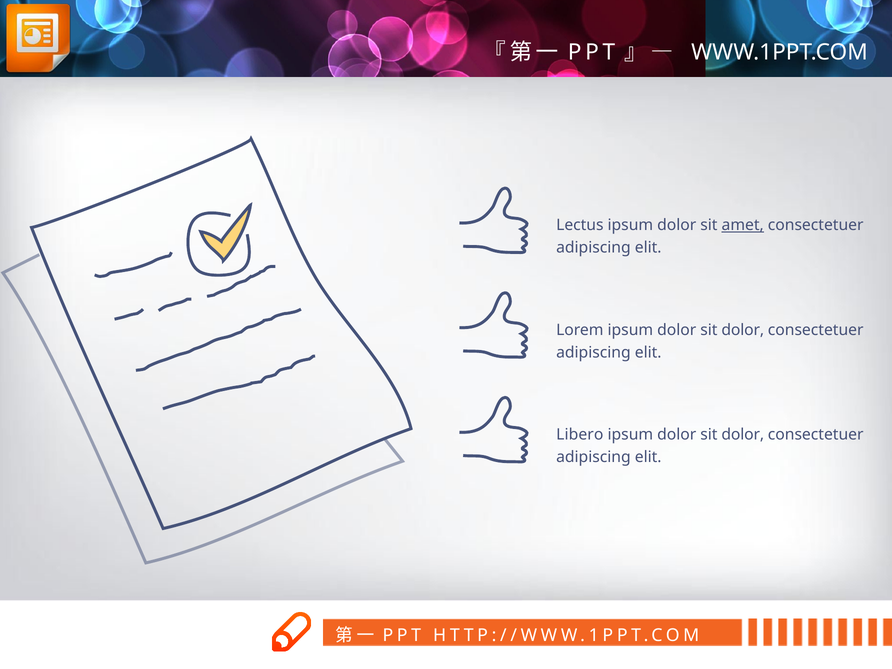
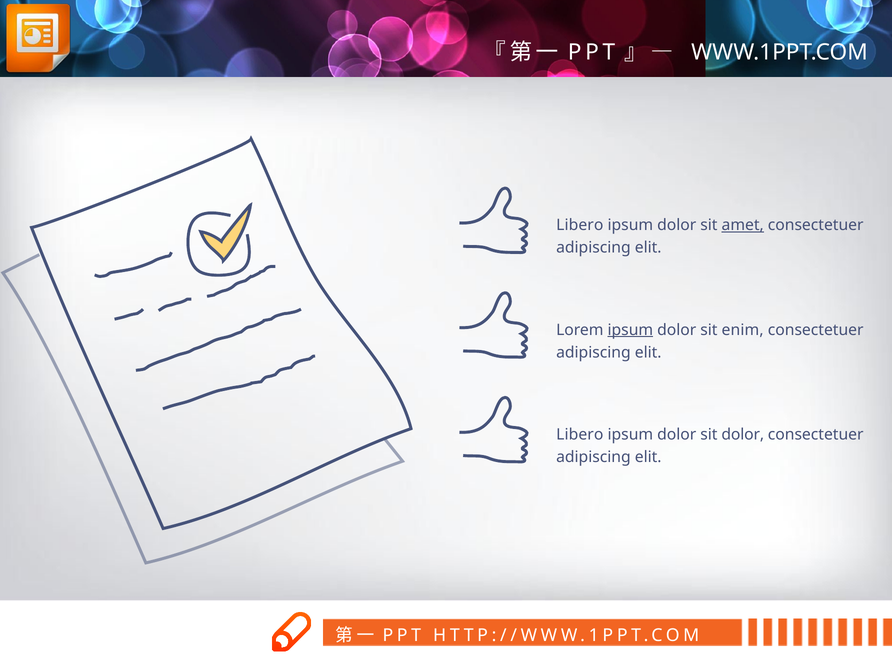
Lectus at (580, 225): Lectus -> Libero
ipsum at (630, 330) underline: none -> present
dolor at (743, 330): dolor -> enim
